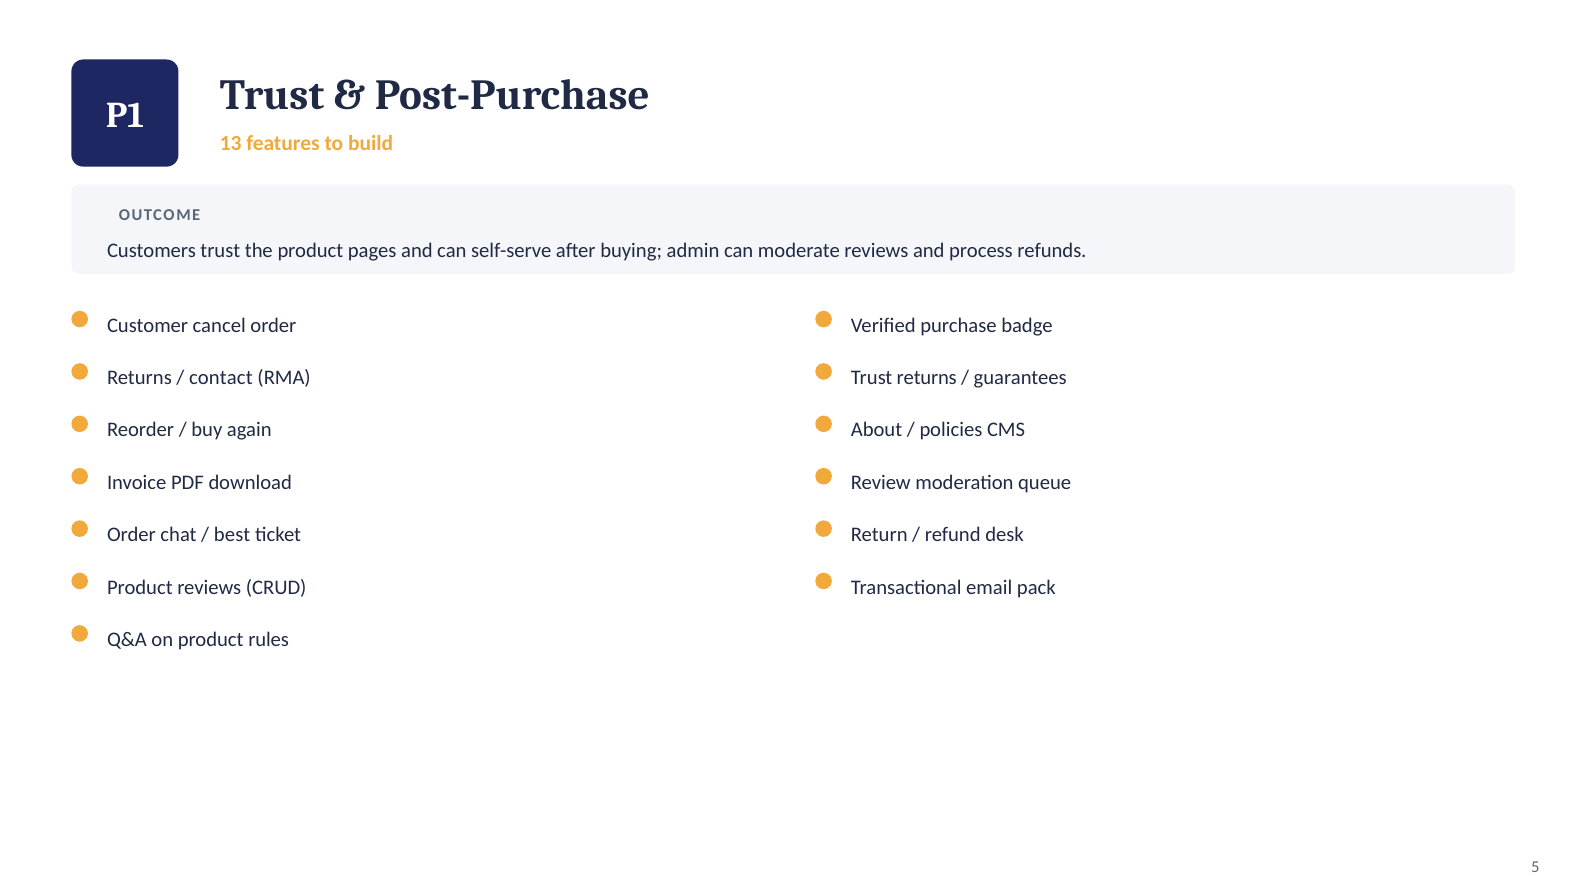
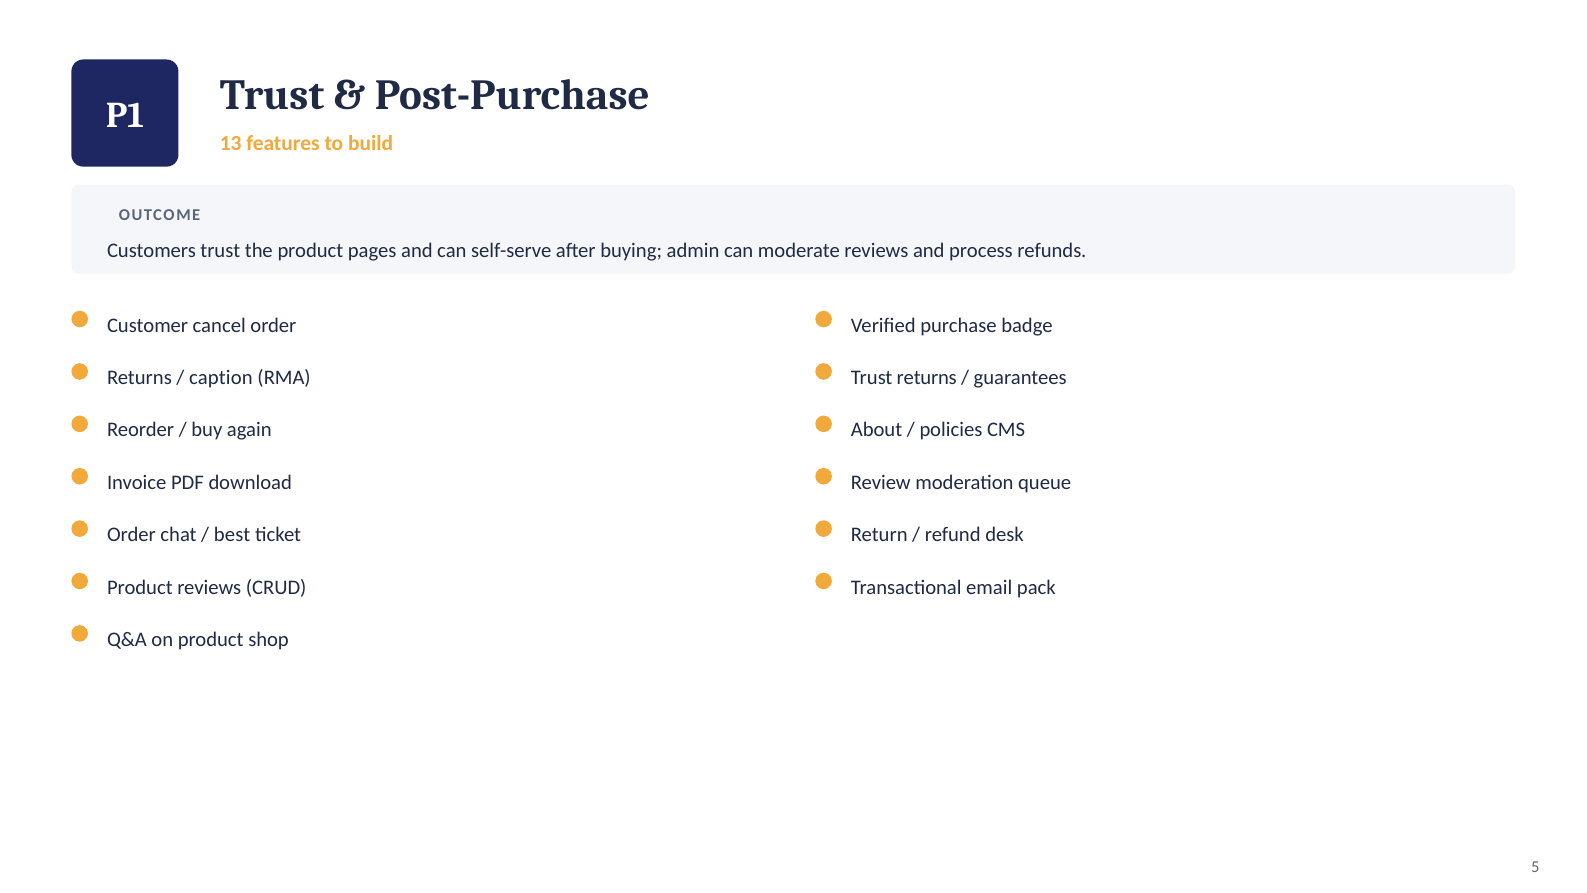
contact: contact -> caption
rules: rules -> shop
